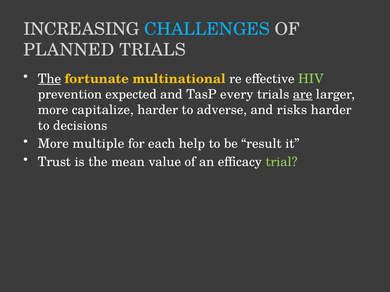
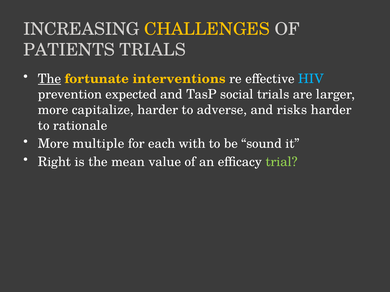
CHALLENGES colour: light blue -> yellow
PLANNED: PLANNED -> PATIENTS
multinational: multinational -> interventions
HIV colour: light green -> light blue
every: every -> social
are underline: present -> none
decisions: decisions -> rationale
help: help -> with
result: result -> sound
Trust: Trust -> Right
